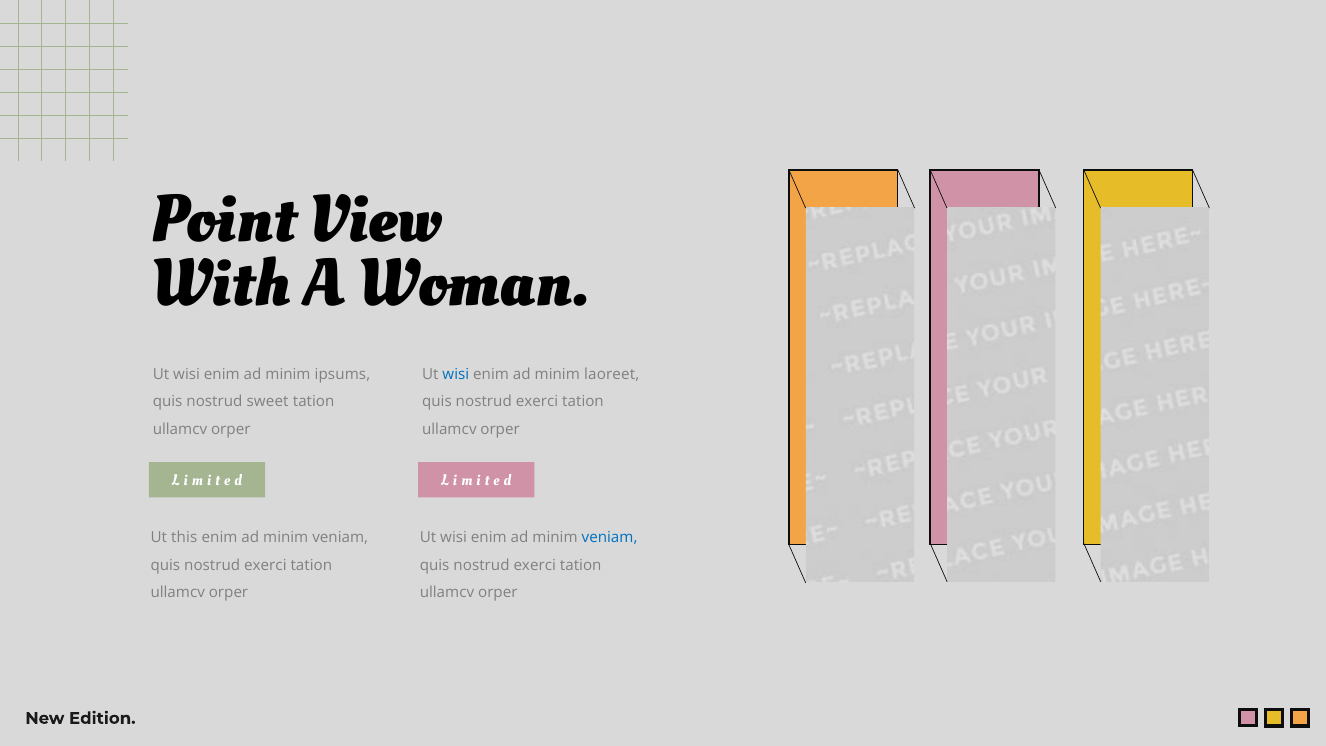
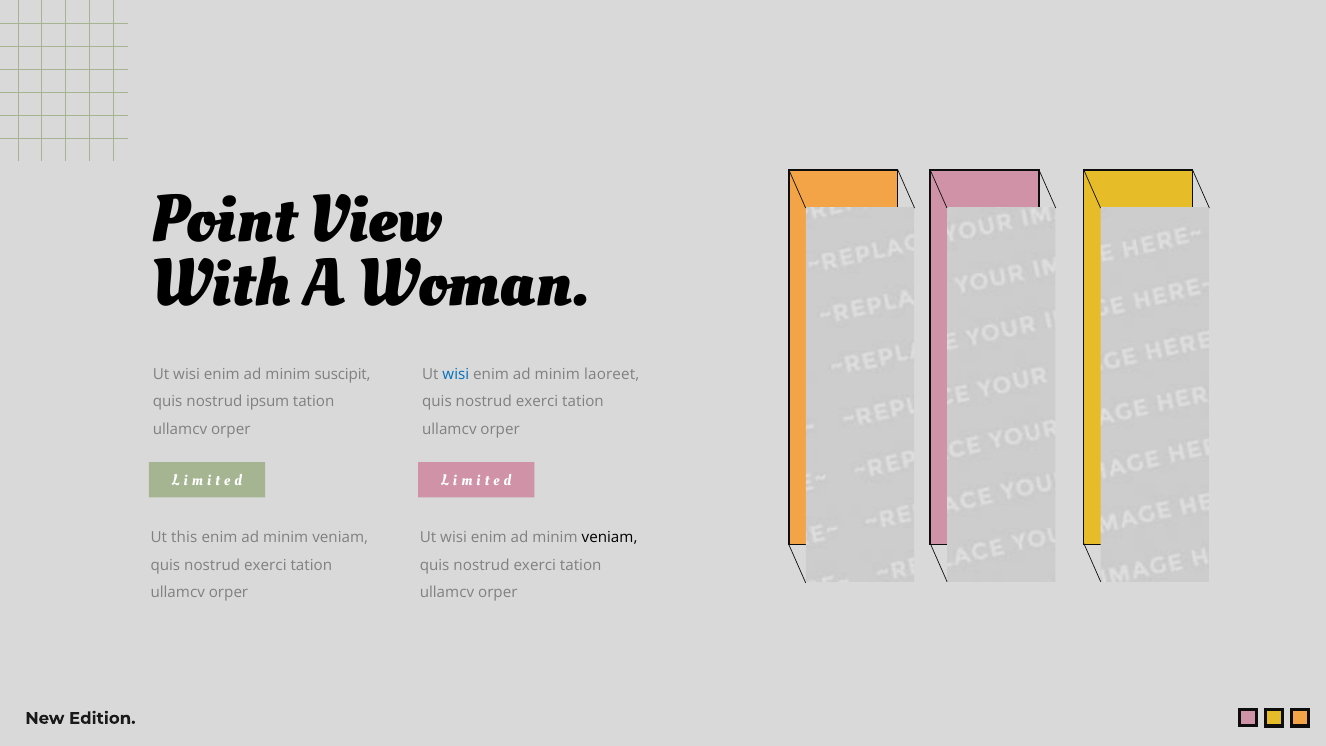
ipsums: ipsums -> suscipit
sweet: sweet -> ipsum
veniam at (610, 538) colour: blue -> black
